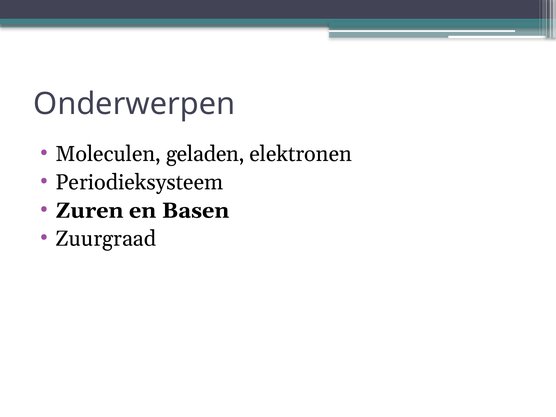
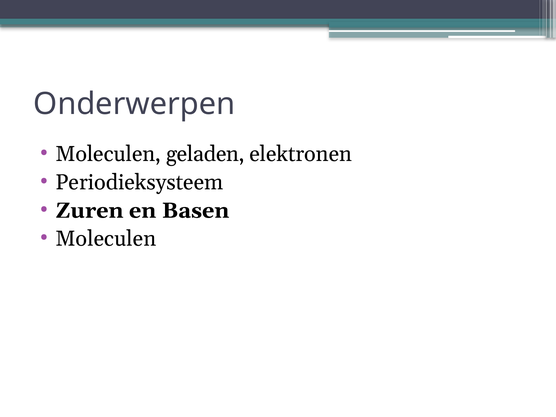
Zuurgraad at (106, 239): Zuurgraad -> Moleculen
